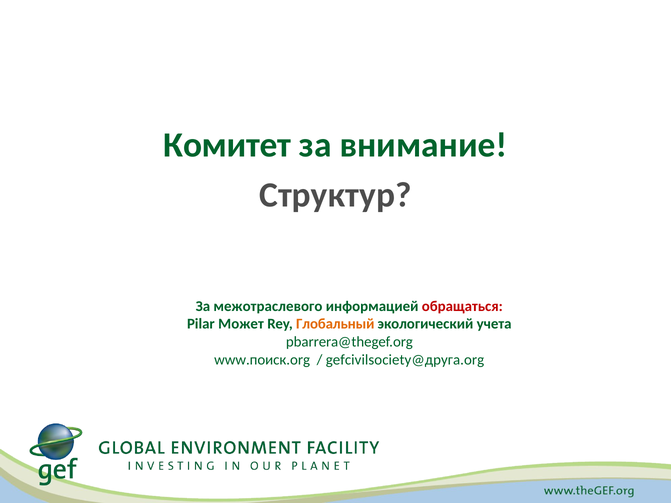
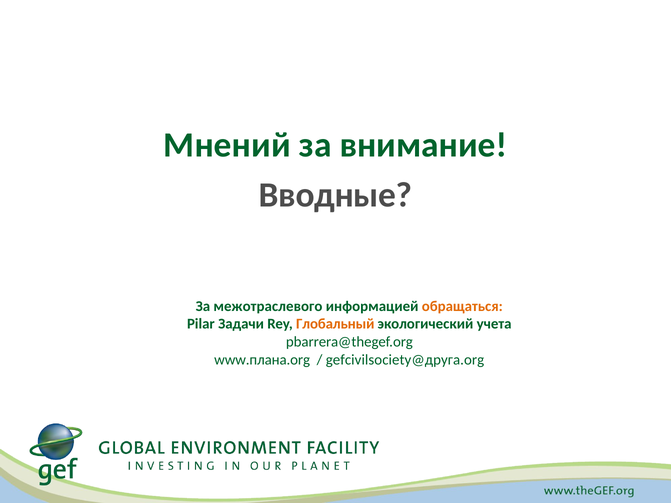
Комитет: Комитет -> Мнений
Структур: Структур -> Вводные
обращаться colour: red -> orange
Может: Может -> Задачи
www.поиск.org: www.поиск.org -> www.плана.org
